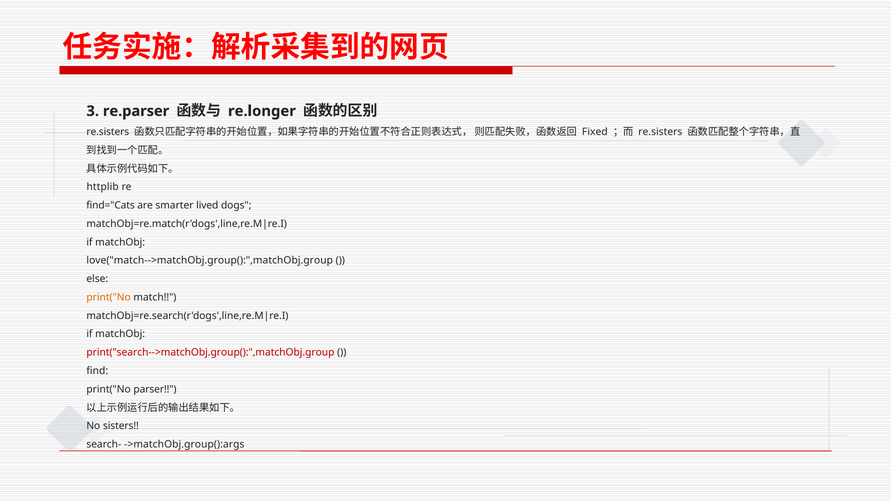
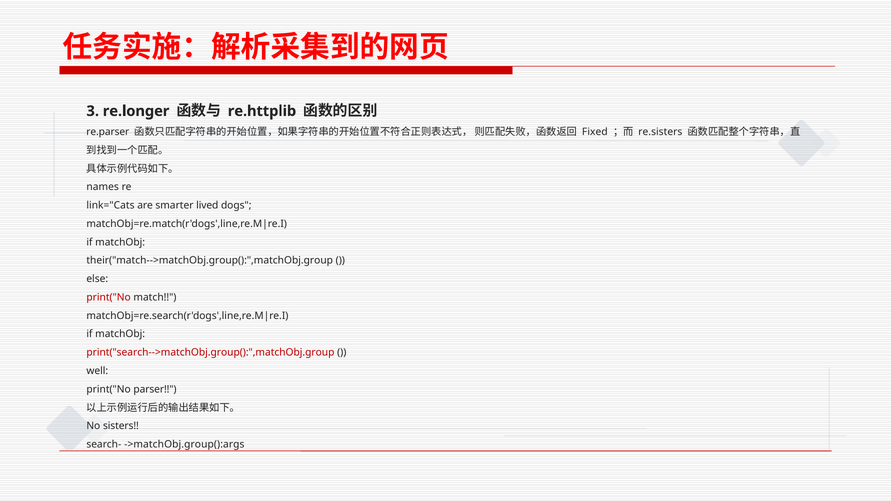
re.parser: re.parser -> re.longer
re.longer: re.longer -> re.httplib
re.sisters at (108, 132): re.sisters -> re.parser
httplib: httplib -> names
find="Cats: find="Cats -> link="Cats
love("match-->matchObj.group():",matchObj.group: love("match-->matchObj.group():",matchObj.group -> their("match-->matchObj.group():",matchObj.group
print("No at (109, 297) colour: orange -> red
find: find -> well
